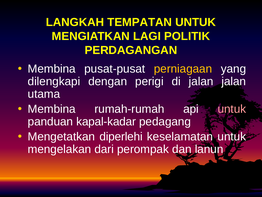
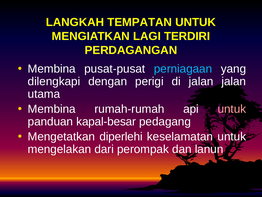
POLITIK: POLITIK -> TERDIRI
perniagaan colour: yellow -> light blue
kapal-kadar: kapal-kadar -> kapal-besar
